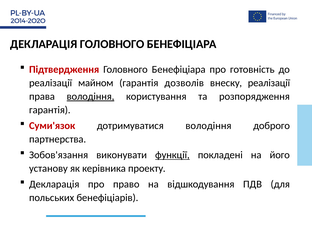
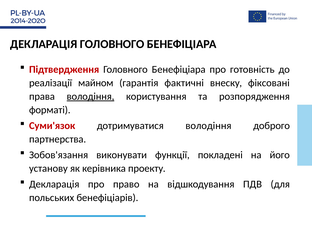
дозволів: дозволів -> фактичні
внеску реалізації: реалізації -> фіксовані
гарантія at (50, 110): гарантія -> форматі
функції underline: present -> none
